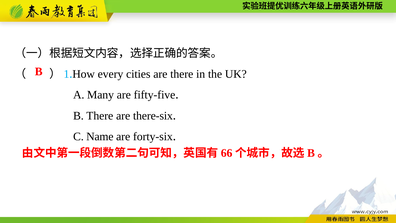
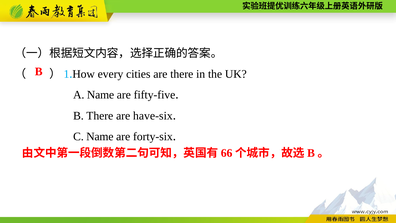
A Many: Many -> Name
there-six: there-six -> have-six
